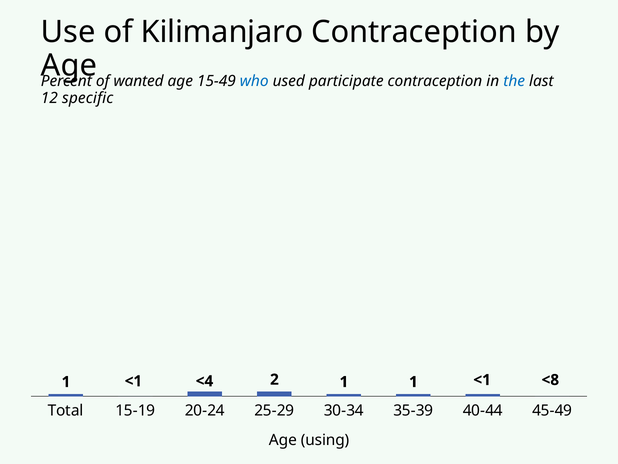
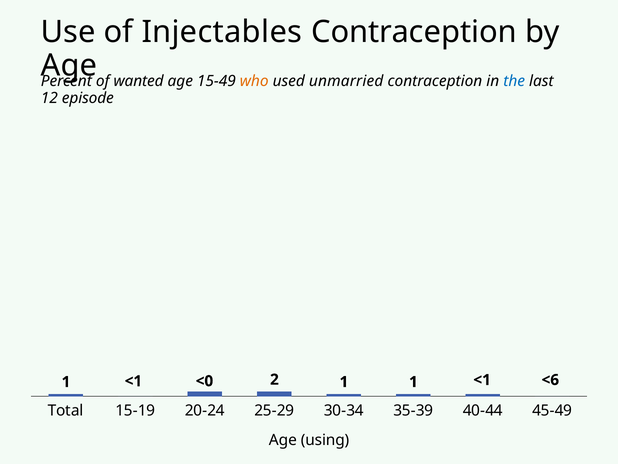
Kilimanjaro: Kilimanjaro -> Injectables
who colour: blue -> orange
participate: participate -> unmarried
specific: specific -> episode
<4: <4 -> <0
<8: <8 -> <6
